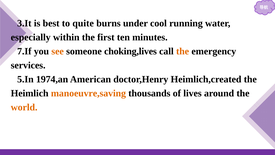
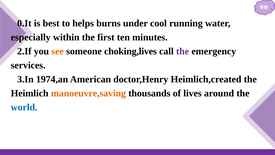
3.It: 3.It -> 0.It
quite: quite -> helps
7.If: 7.If -> 2.If
the at (183, 51) colour: orange -> purple
5.In: 5.In -> 3.In
world colour: orange -> blue
